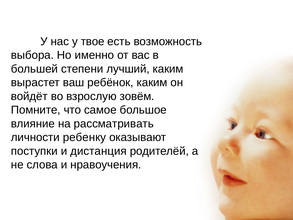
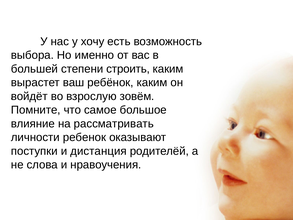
твое: твое -> хочу
лучший: лучший -> строить
ребенку: ребенку -> ребенок
